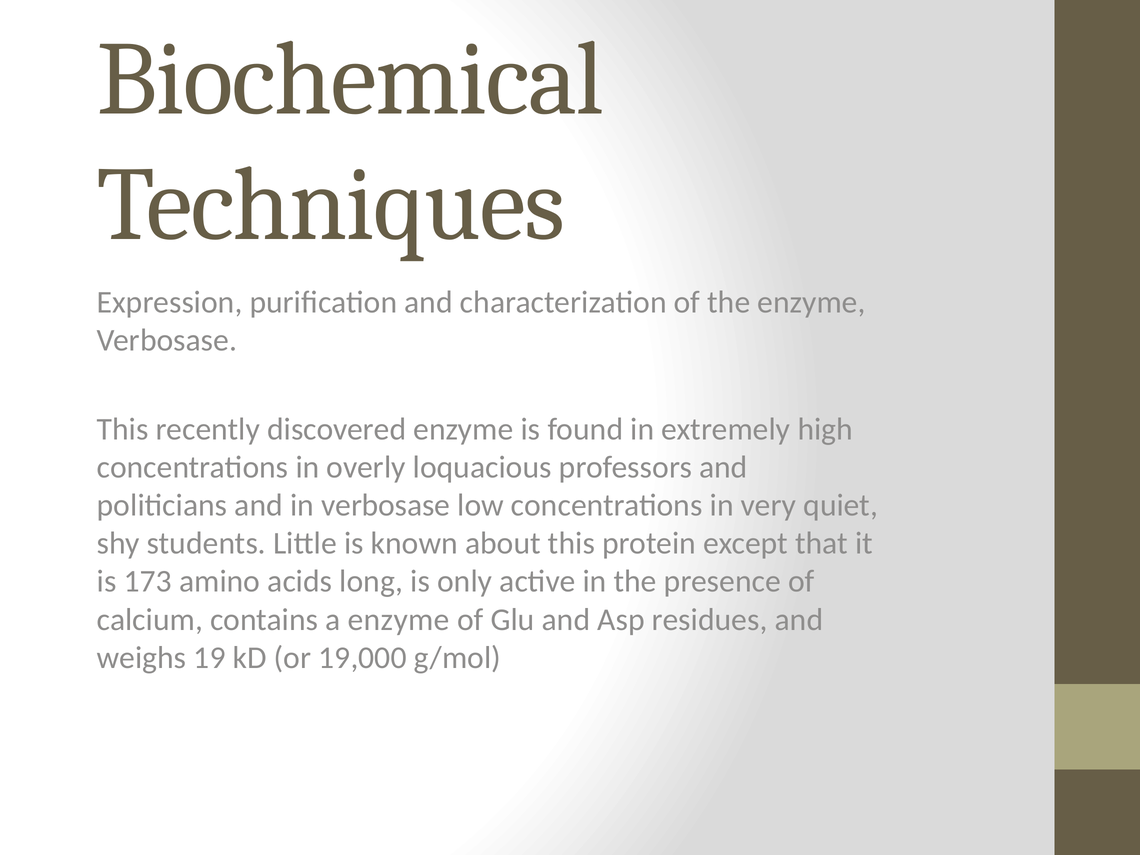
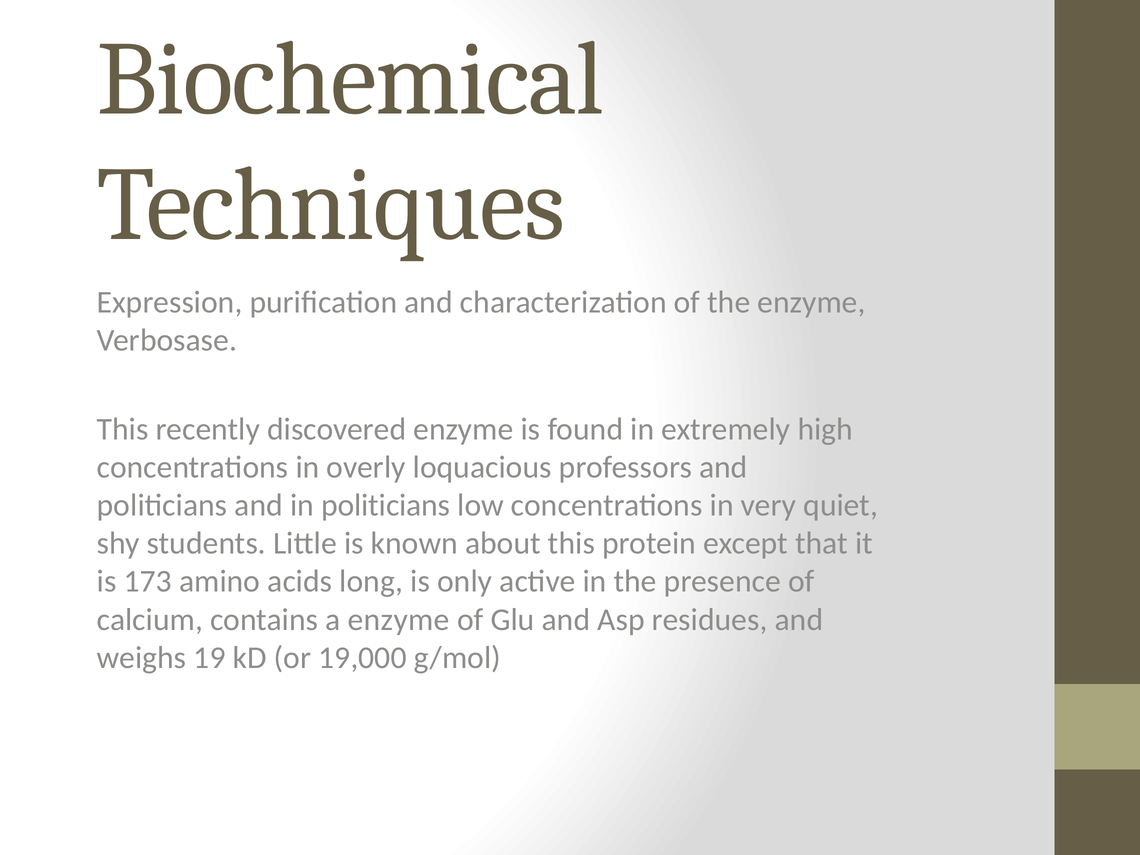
in verbosase: verbosase -> politicians
